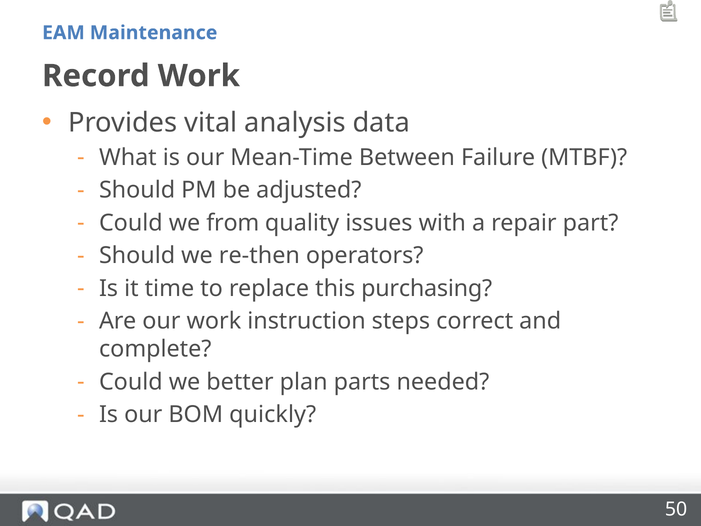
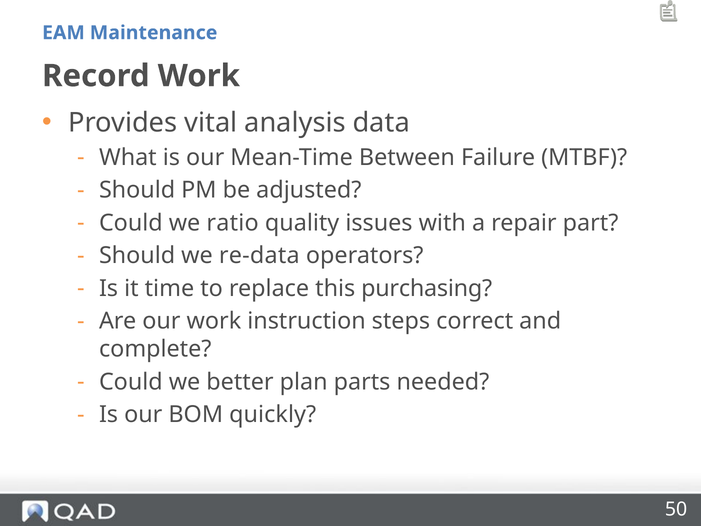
from: from -> ratio
re-then: re-then -> re-data
